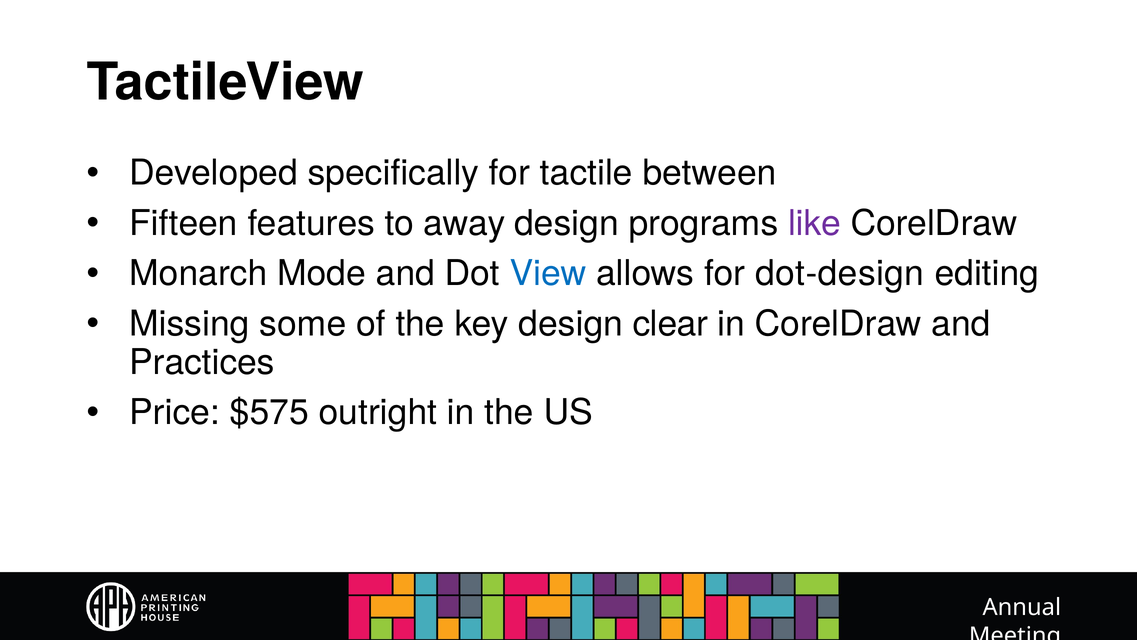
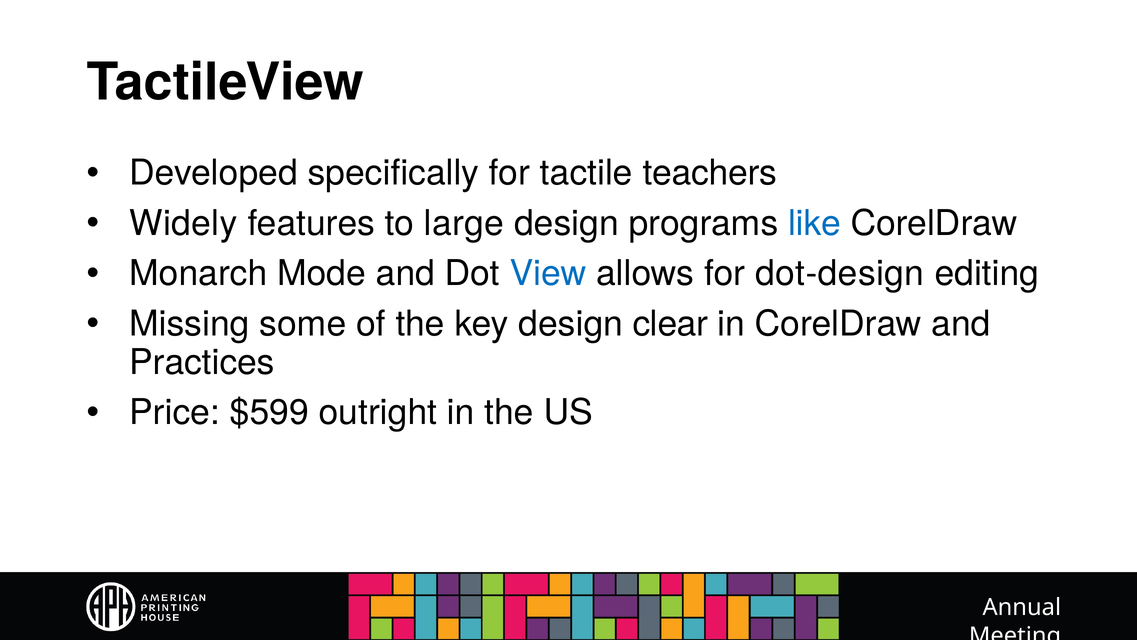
between: between -> teachers
Fifteen: Fifteen -> Widely
away: away -> large
like colour: purple -> blue
$575: $575 -> $599
